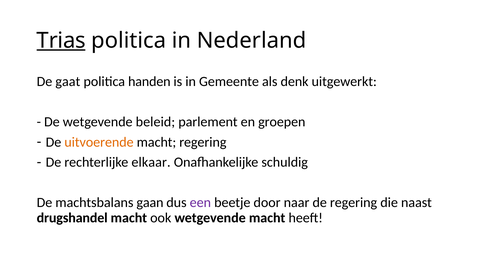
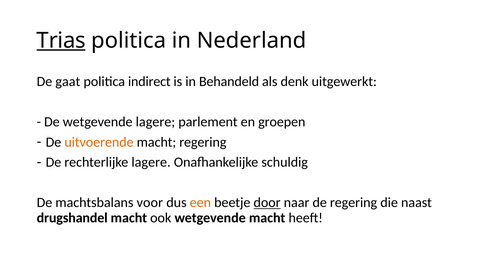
handen: handen -> indirect
Gemeente: Gemeente -> Behandeld
wetgevende beleid: beleid -> lagere
rechterlijke elkaar: elkaar -> lagere
gaan: gaan -> voor
een colour: purple -> orange
door underline: none -> present
